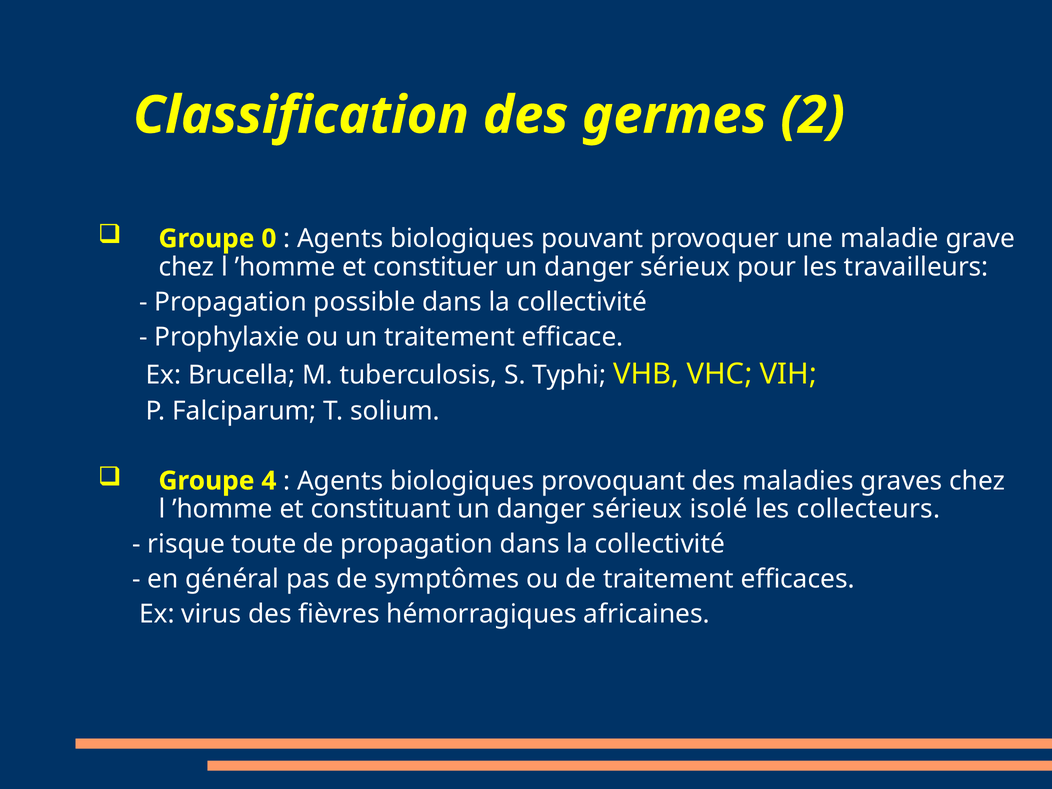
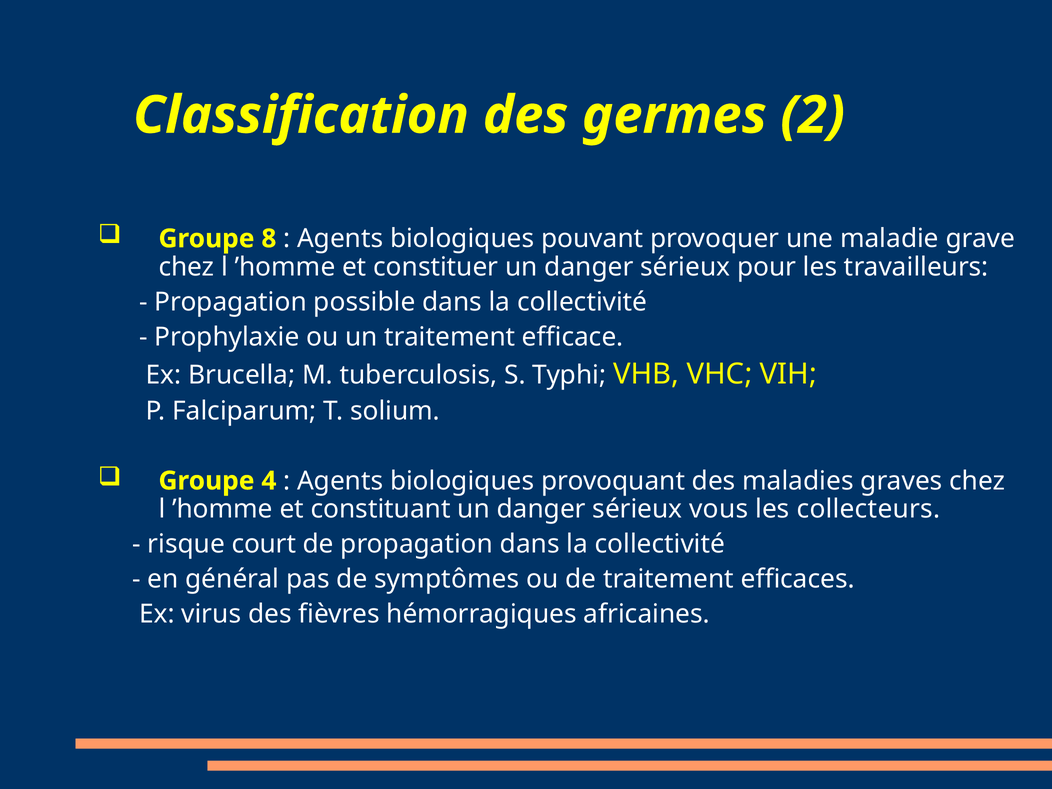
0: 0 -> 8
isolé: isolé -> vous
toute: toute -> court
